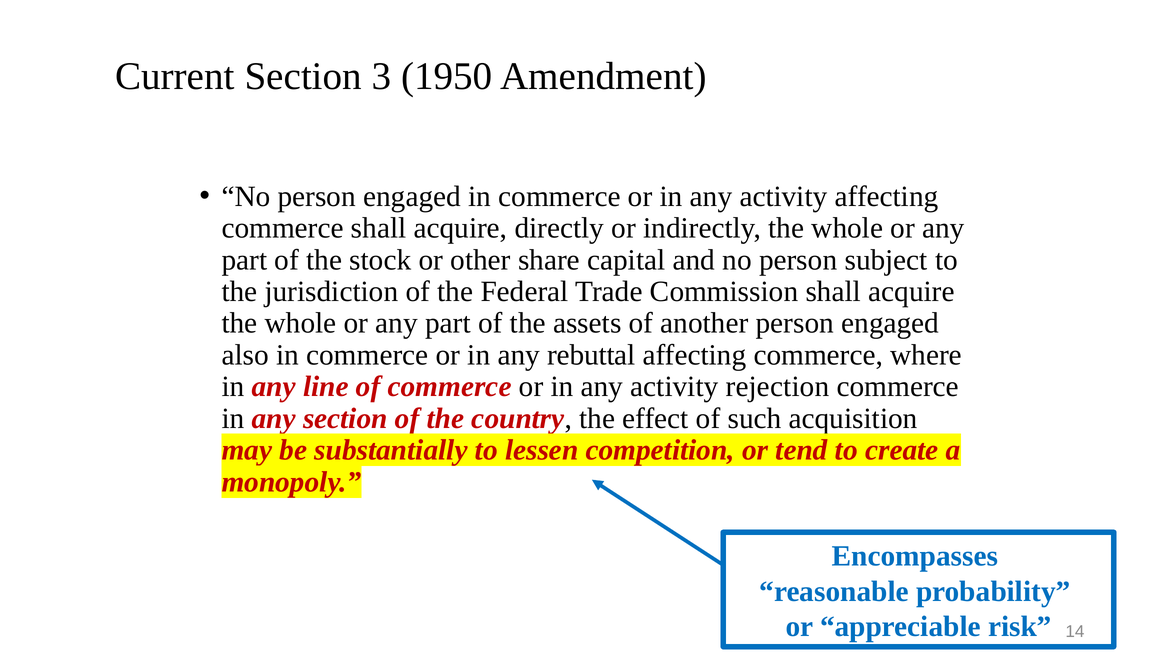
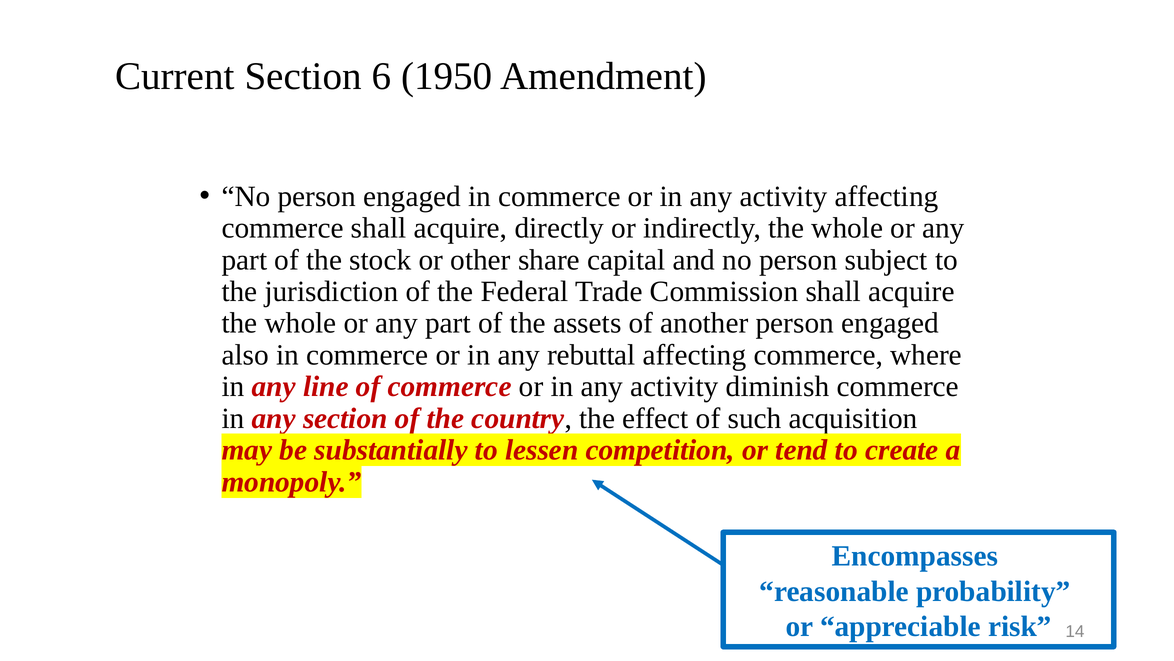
3: 3 -> 6
rejection: rejection -> diminish
